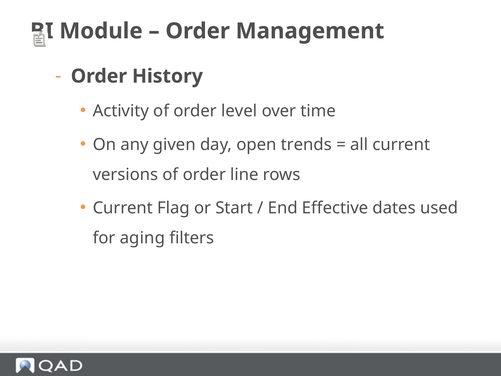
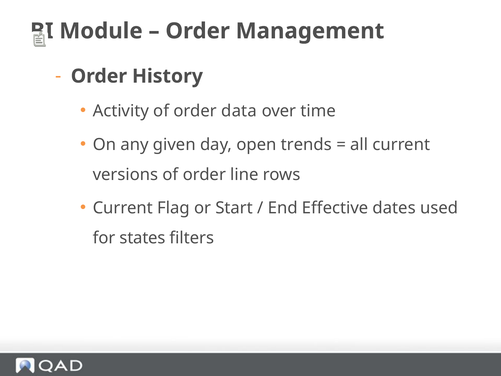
level: level -> data
aging: aging -> states
